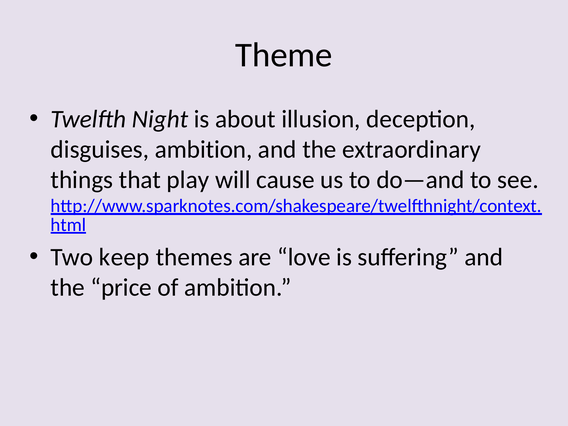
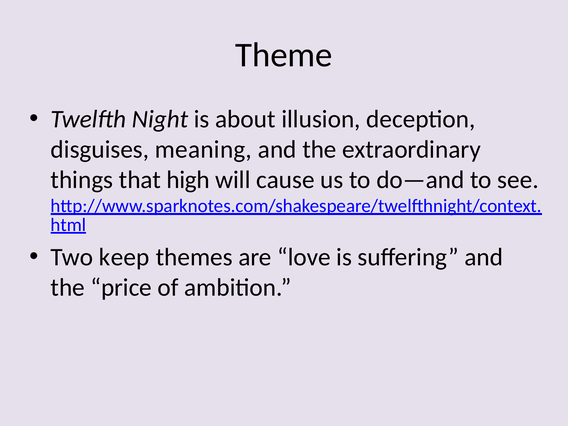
disguises ambition: ambition -> meaning
play: play -> high
